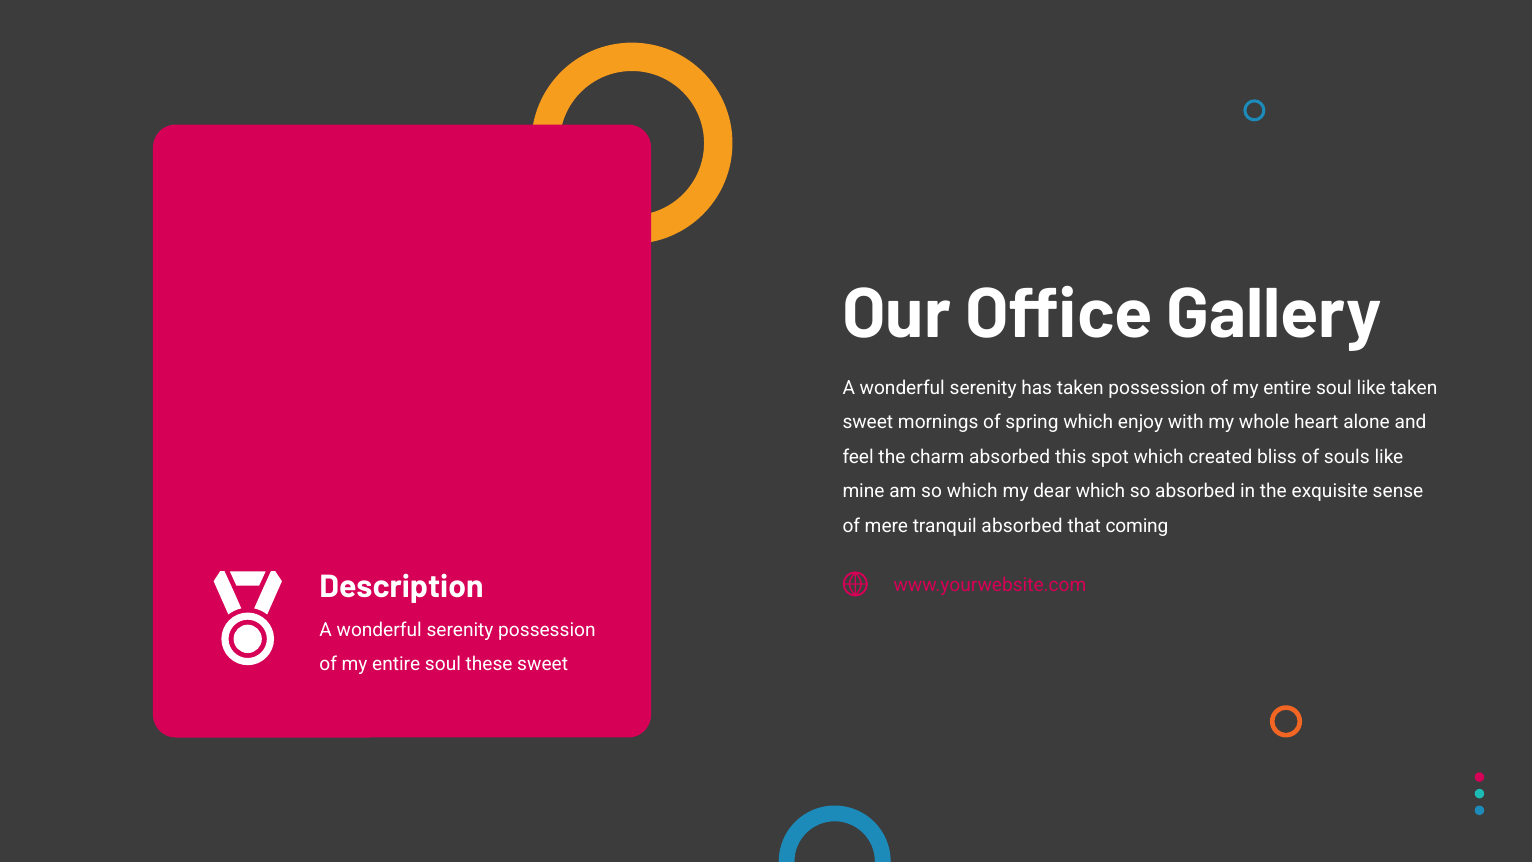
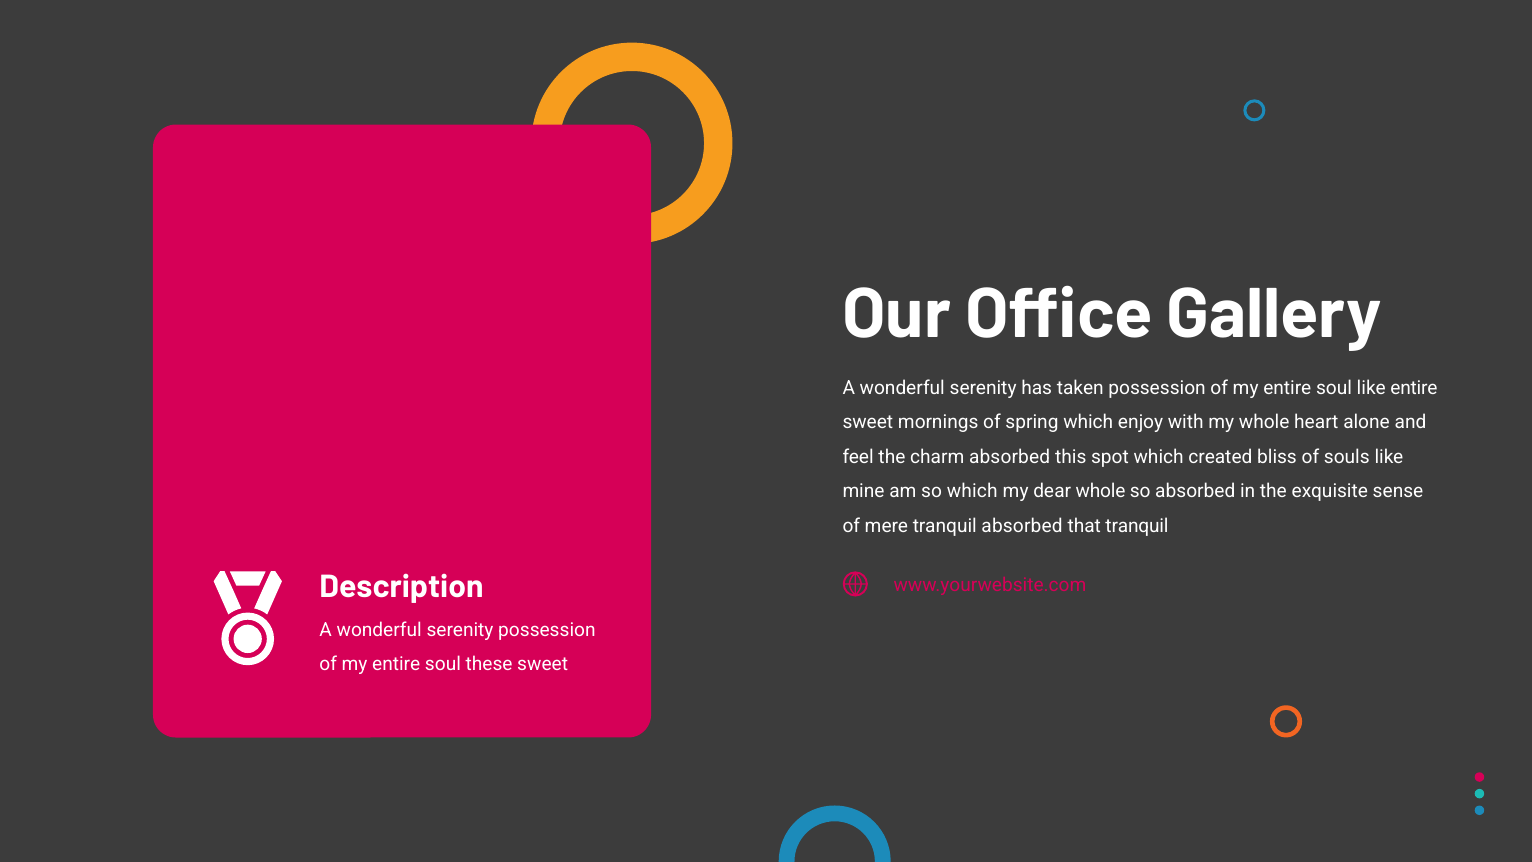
like taken: taken -> entire
dear which: which -> whole
that coming: coming -> tranquil
